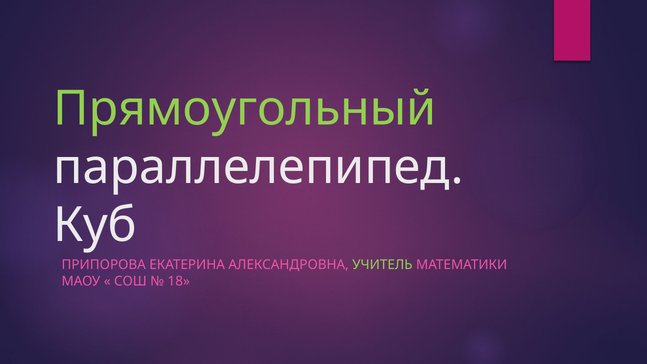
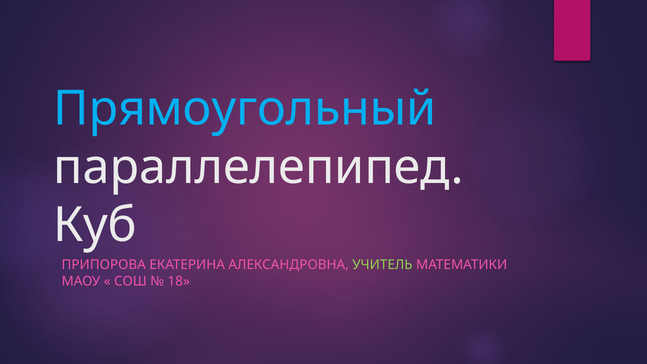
Прямоугольный colour: light green -> light blue
